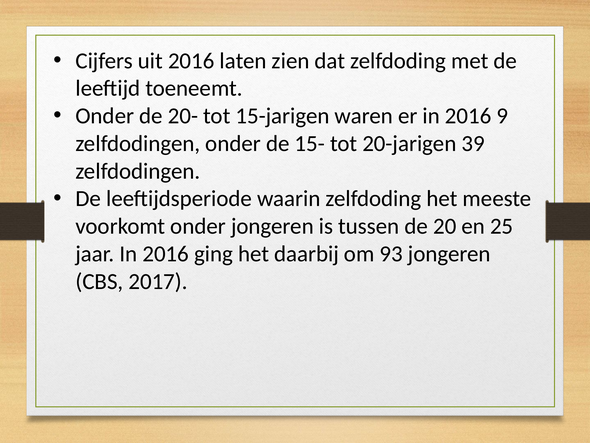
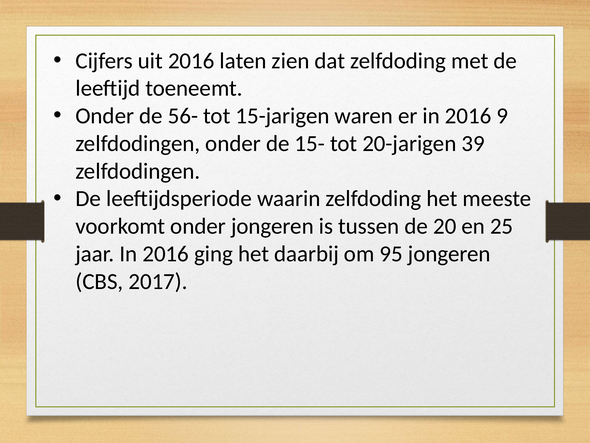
20-: 20- -> 56-
93: 93 -> 95
